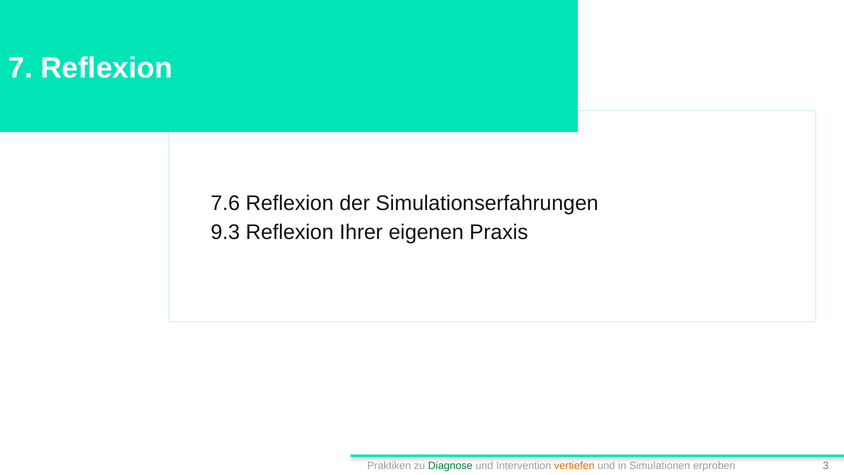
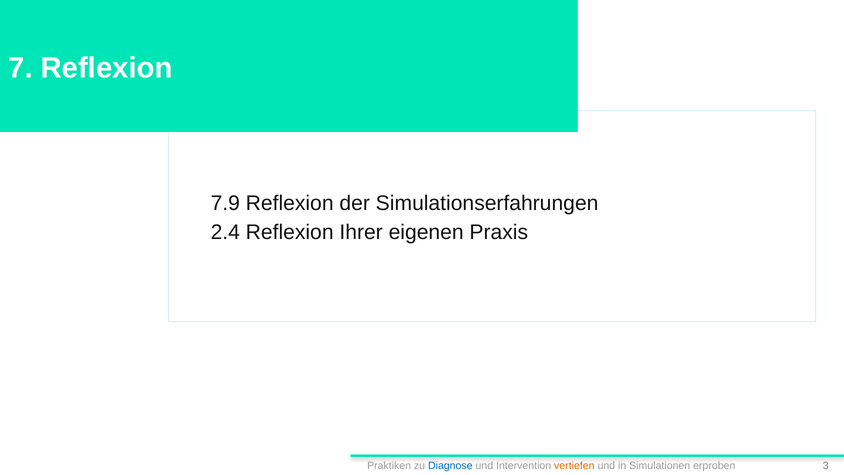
7.6: 7.6 -> 7.9
9.3: 9.3 -> 2.4
Diagnose colour: green -> blue
